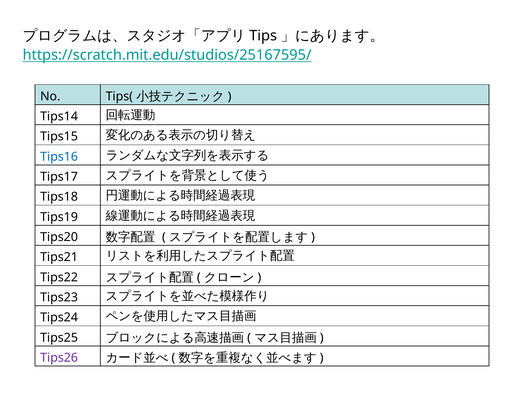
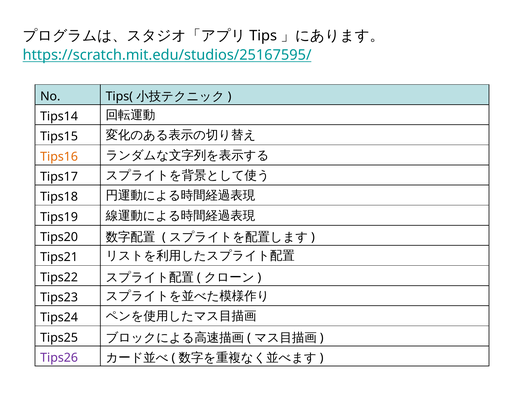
Tips16 colour: blue -> orange
